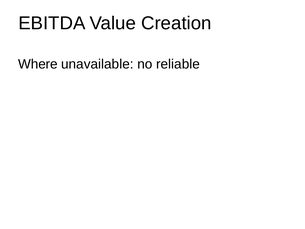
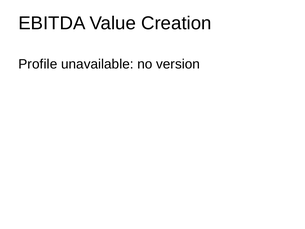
Where: Where -> Profile
reliable: reliable -> version
